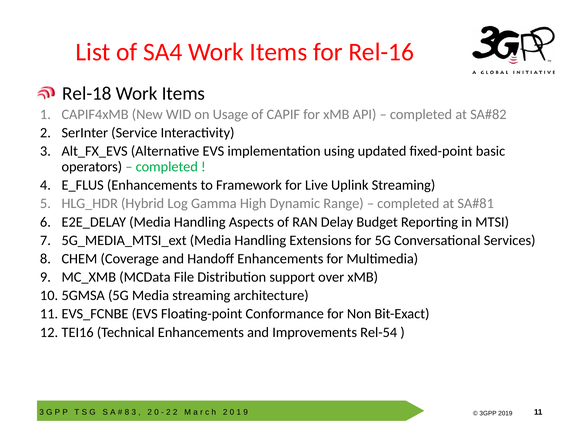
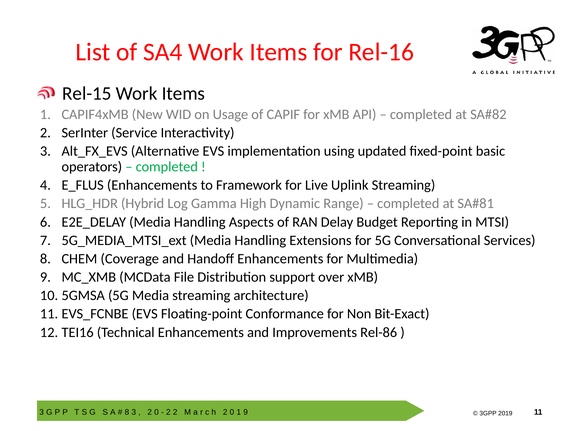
Rel-18: Rel-18 -> Rel-15
Rel-54: Rel-54 -> Rel-86
